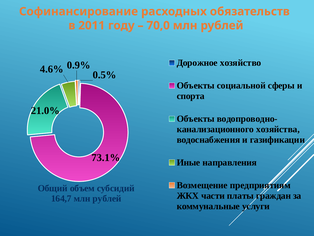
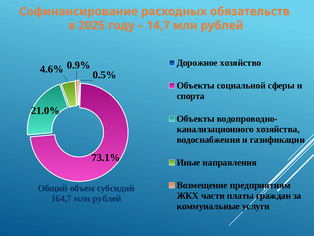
2011: 2011 -> 2025
70,0: 70,0 -> 14,7
